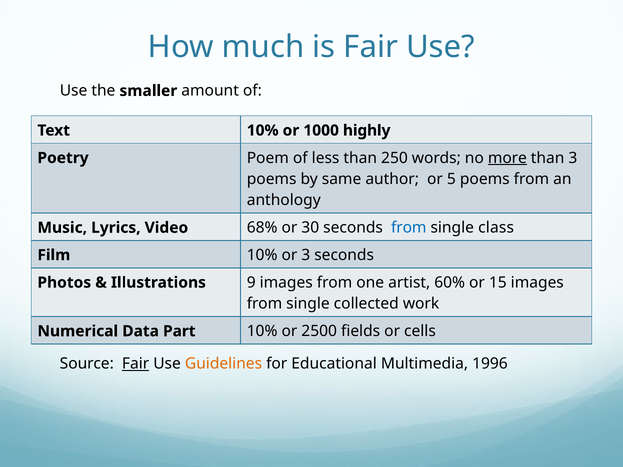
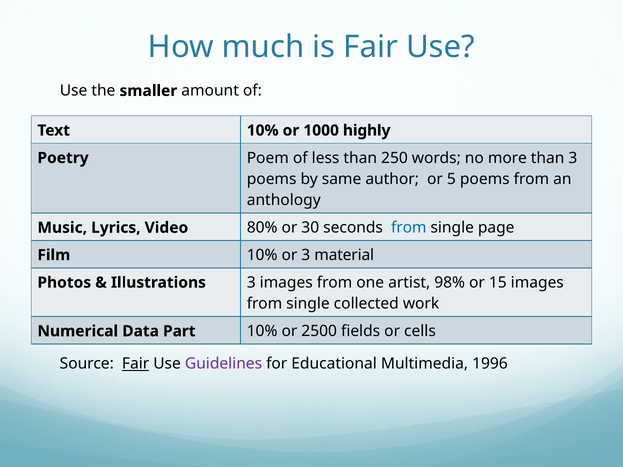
more underline: present -> none
68%: 68% -> 80%
class: class -> page
3 seconds: seconds -> material
Illustrations 9: 9 -> 3
60%: 60% -> 98%
Guidelines colour: orange -> purple
